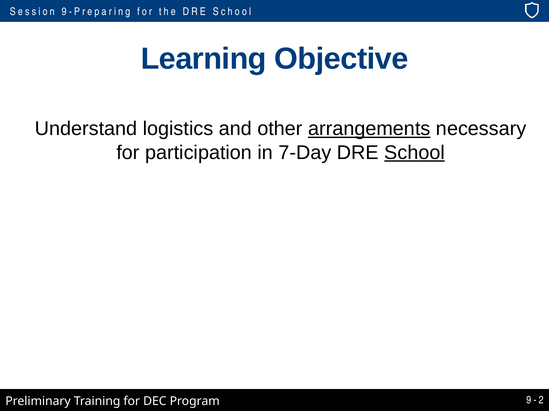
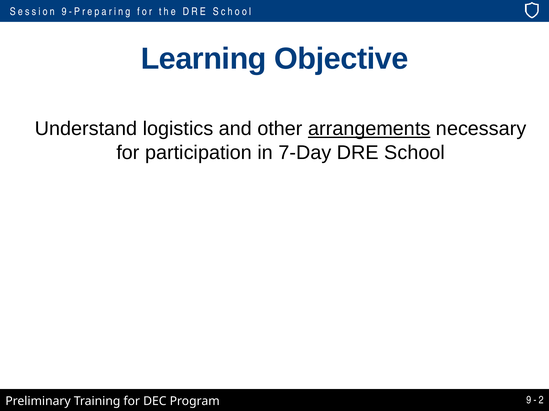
School at (415, 153) underline: present -> none
